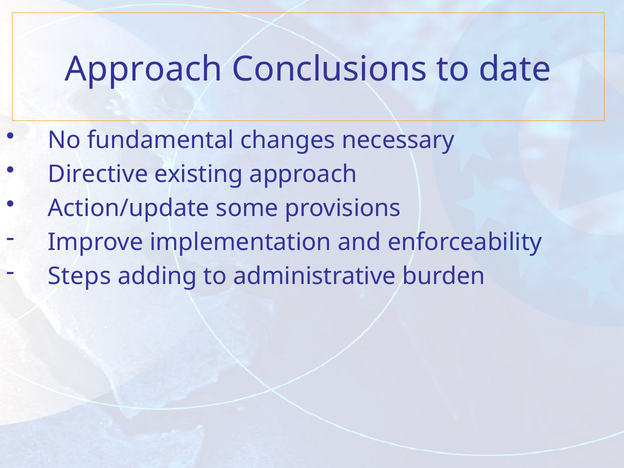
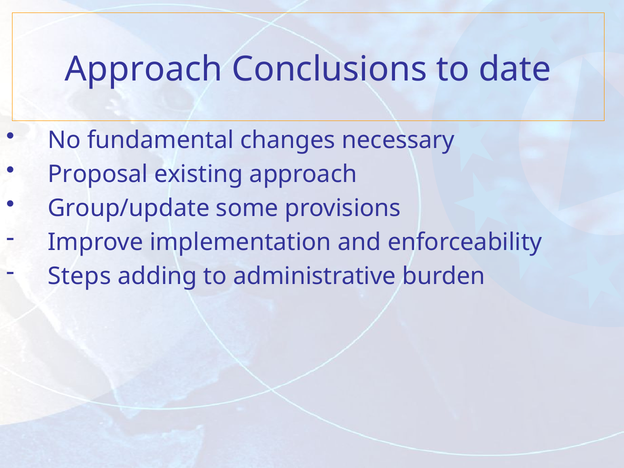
Directive: Directive -> Proposal
Action/update: Action/update -> Group/update
